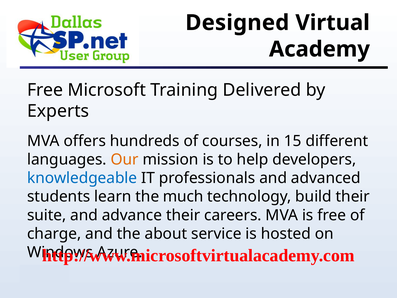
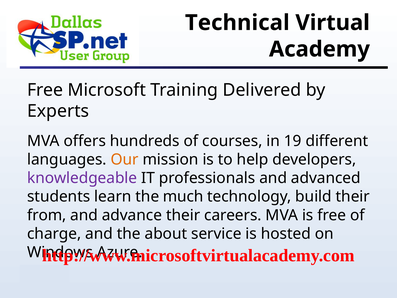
Designed: Designed -> Technical
15: 15 -> 19
knowledgeable colour: blue -> purple
suite: suite -> from
